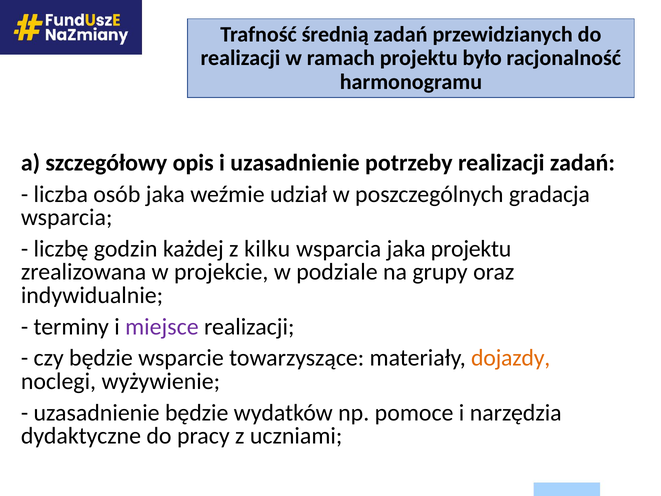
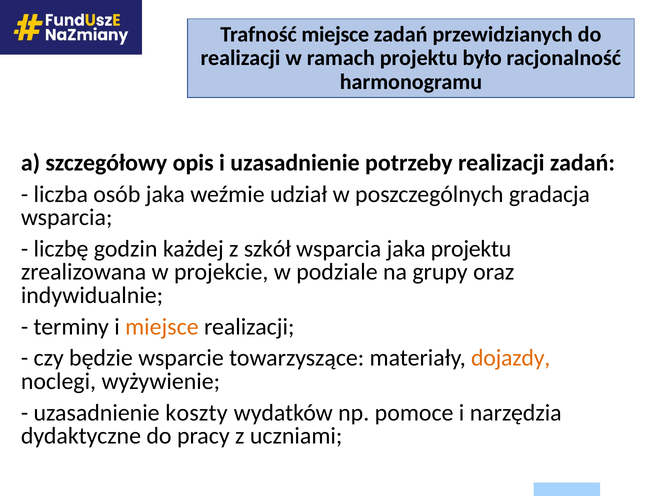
Trafność średnią: średnią -> miejsce
kilku: kilku -> szkół
miejsce at (162, 326) colour: purple -> orange
uzasadnienie będzie: będzie -> koszty
